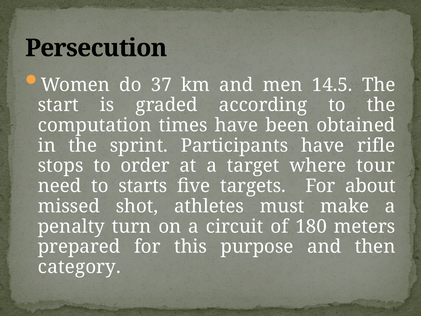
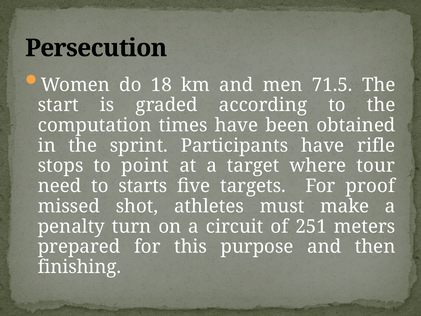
37: 37 -> 18
14.5: 14.5 -> 71.5
order: order -> point
about: about -> proof
180: 180 -> 251
category: category -> finishing
